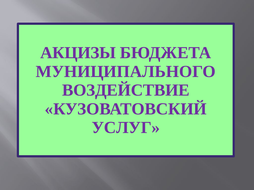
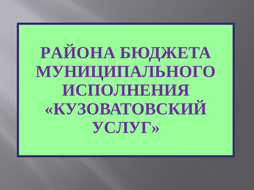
АКЦИЗЫ: АКЦИЗЫ -> РАЙОНА
ВОЗДЕЙСТВИЕ: ВОЗДЕЙСТВИЕ -> ИСПОЛНЕНИЯ
